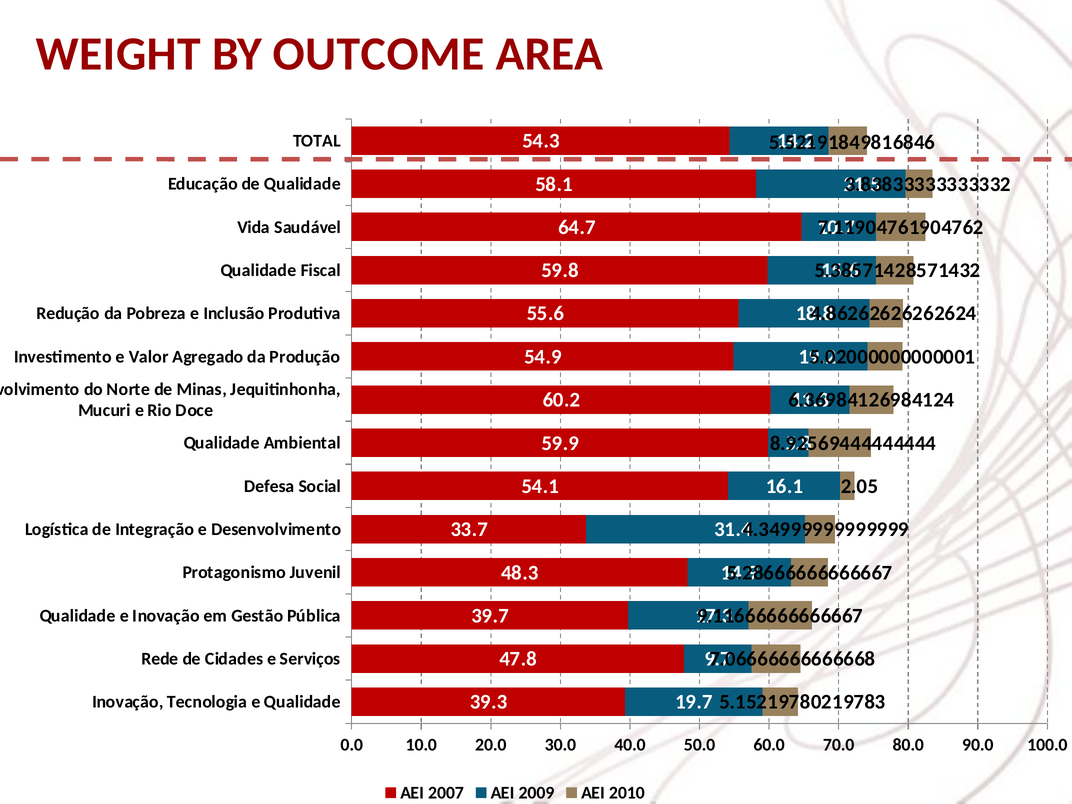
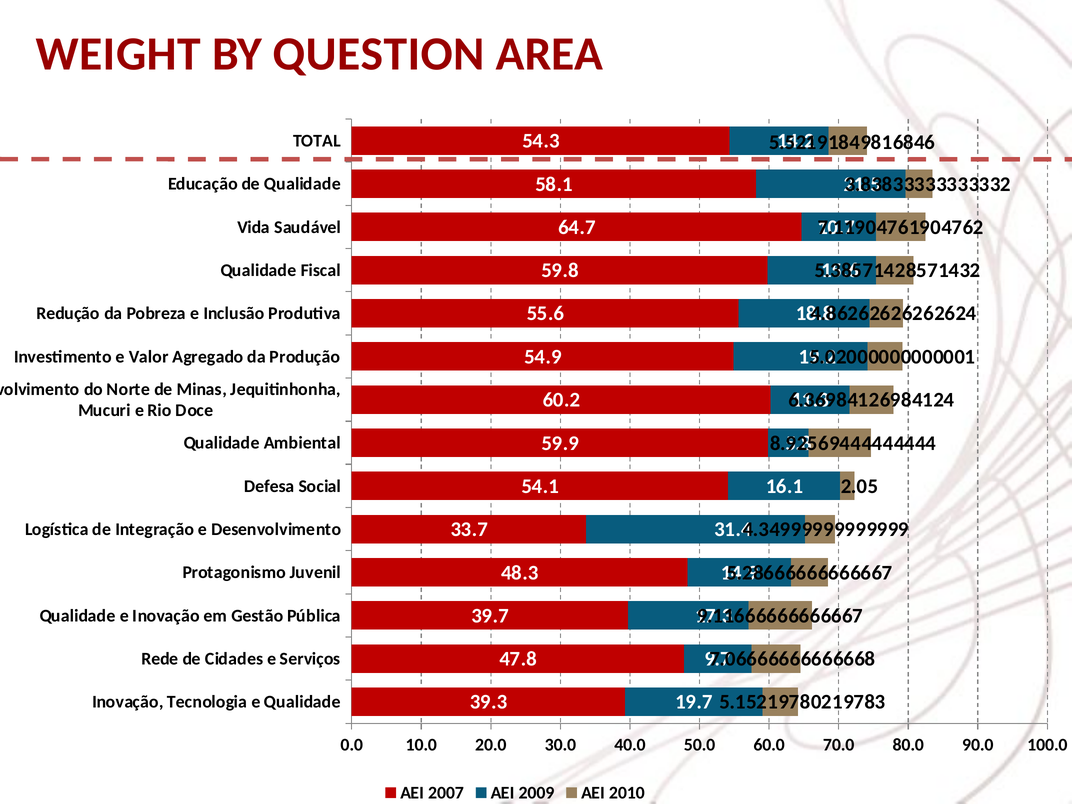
OUTCOME: OUTCOME -> QUESTION
